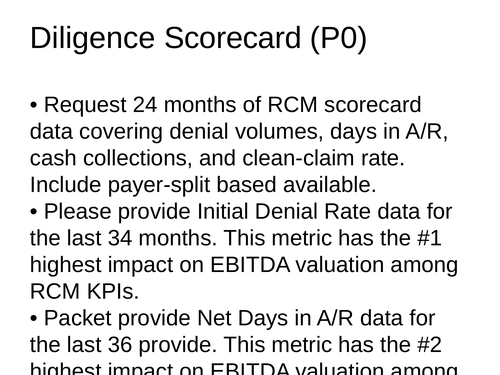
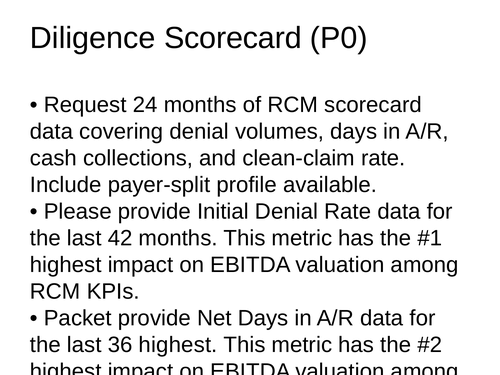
based: based -> profile
34: 34 -> 42
36 provide: provide -> highest
